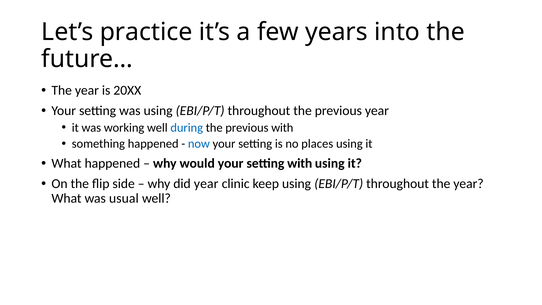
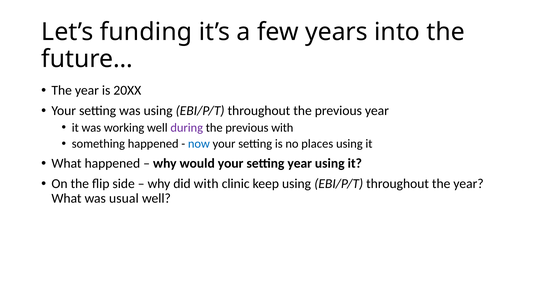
practice: practice -> funding
during colour: blue -> purple
setting with: with -> year
did year: year -> with
